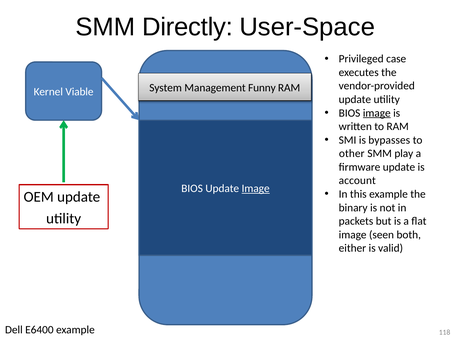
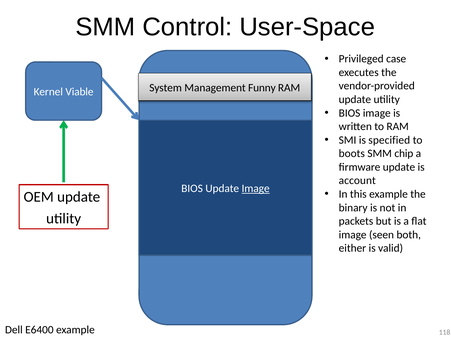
Directly: Directly -> Control
image at (377, 113) underline: present -> none
bypasses: bypasses -> specified
other: other -> boots
play: play -> chip
